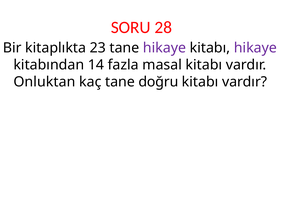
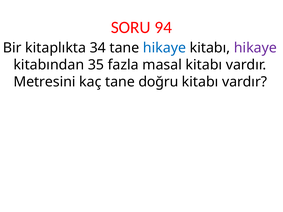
28: 28 -> 94
23: 23 -> 34
hikaye at (165, 48) colour: purple -> blue
14: 14 -> 35
Onluktan: Onluktan -> Metresini
